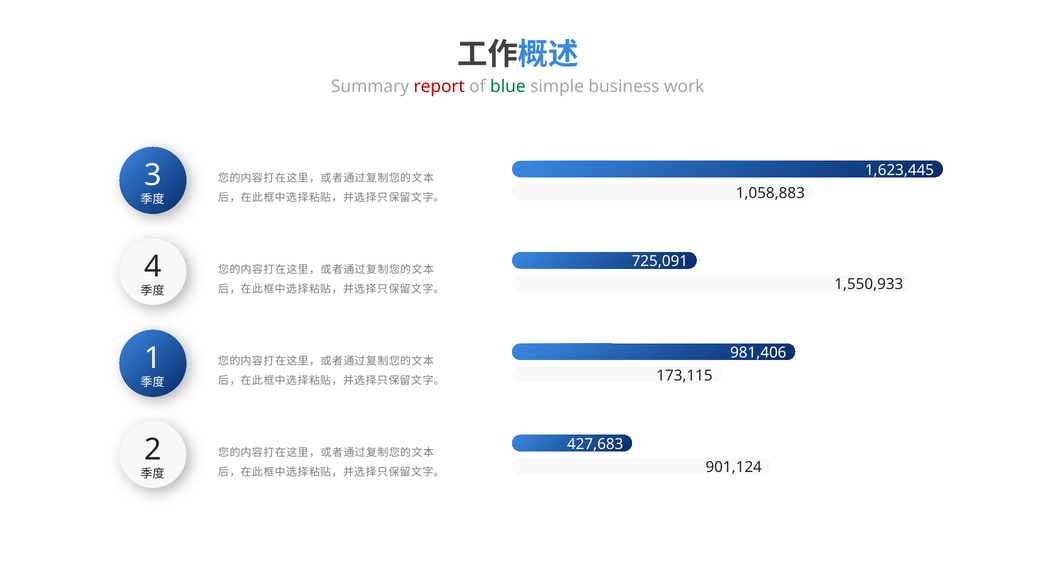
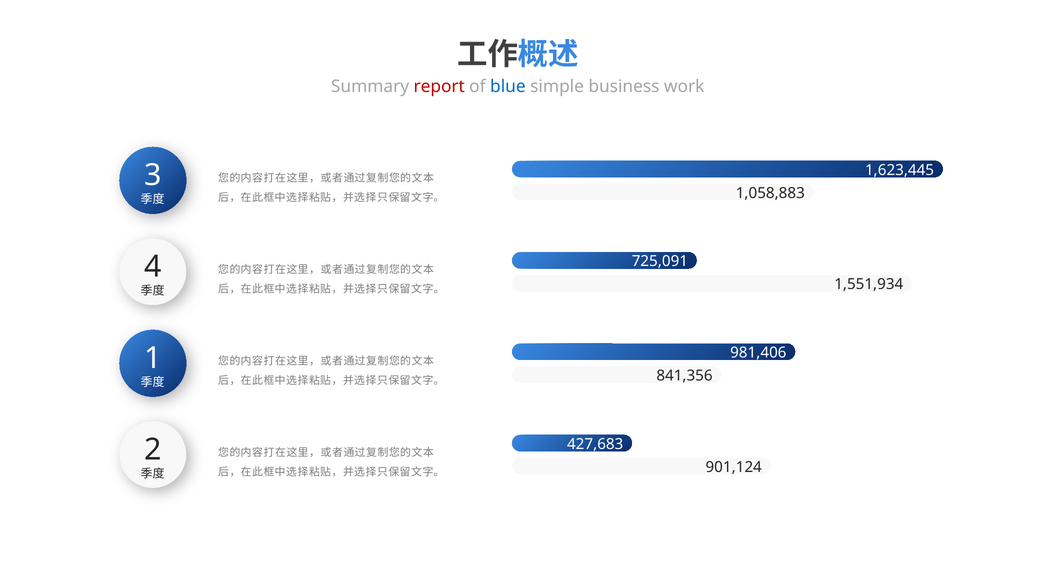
blue colour: green -> blue
1,550,933: 1,550,933 -> 1,551,934
173,115: 173,115 -> 841,356
